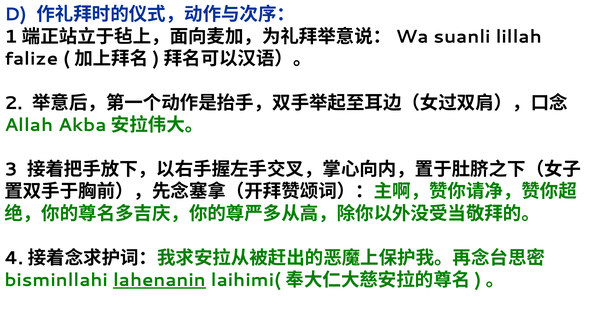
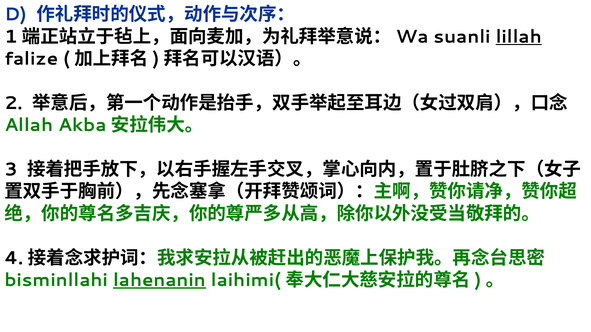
lillah underline: none -> present
